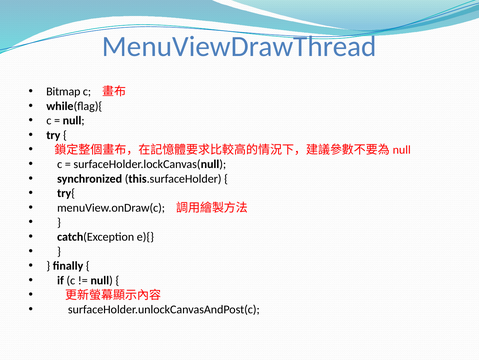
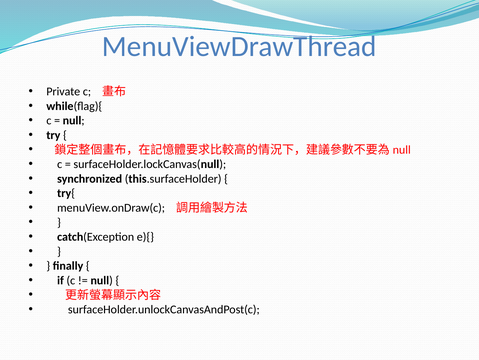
Bitmap: Bitmap -> Private
